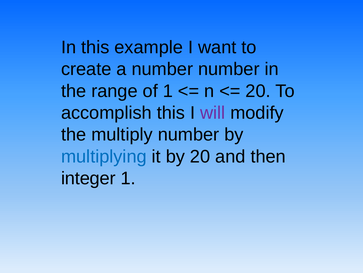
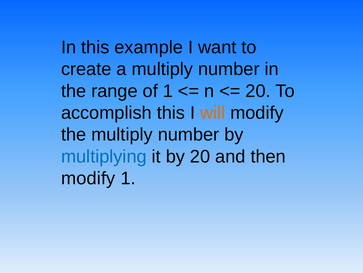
a number: number -> multiply
will colour: purple -> orange
integer at (88, 178): integer -> modify
